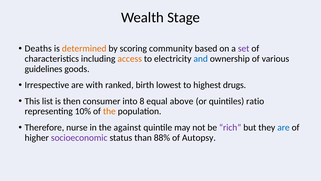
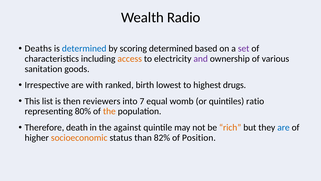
Stage: Stage -> Radio
determined at (84, 49) colour: orange -> blue
scoring community: community -> determined
and colour: blue -> purple
guidelines: guidelines -> sanitation
consumer: consumer -> reviewers
8: 8 -> 7
above: above -> womb
10%: 10% -> 80%
nurse: nurse -> death
rich colour: purple -> orange
socioeconomic colour: purple -> orange
88%: 88% -> 82%
Autopsy: Autopsy -> Position
